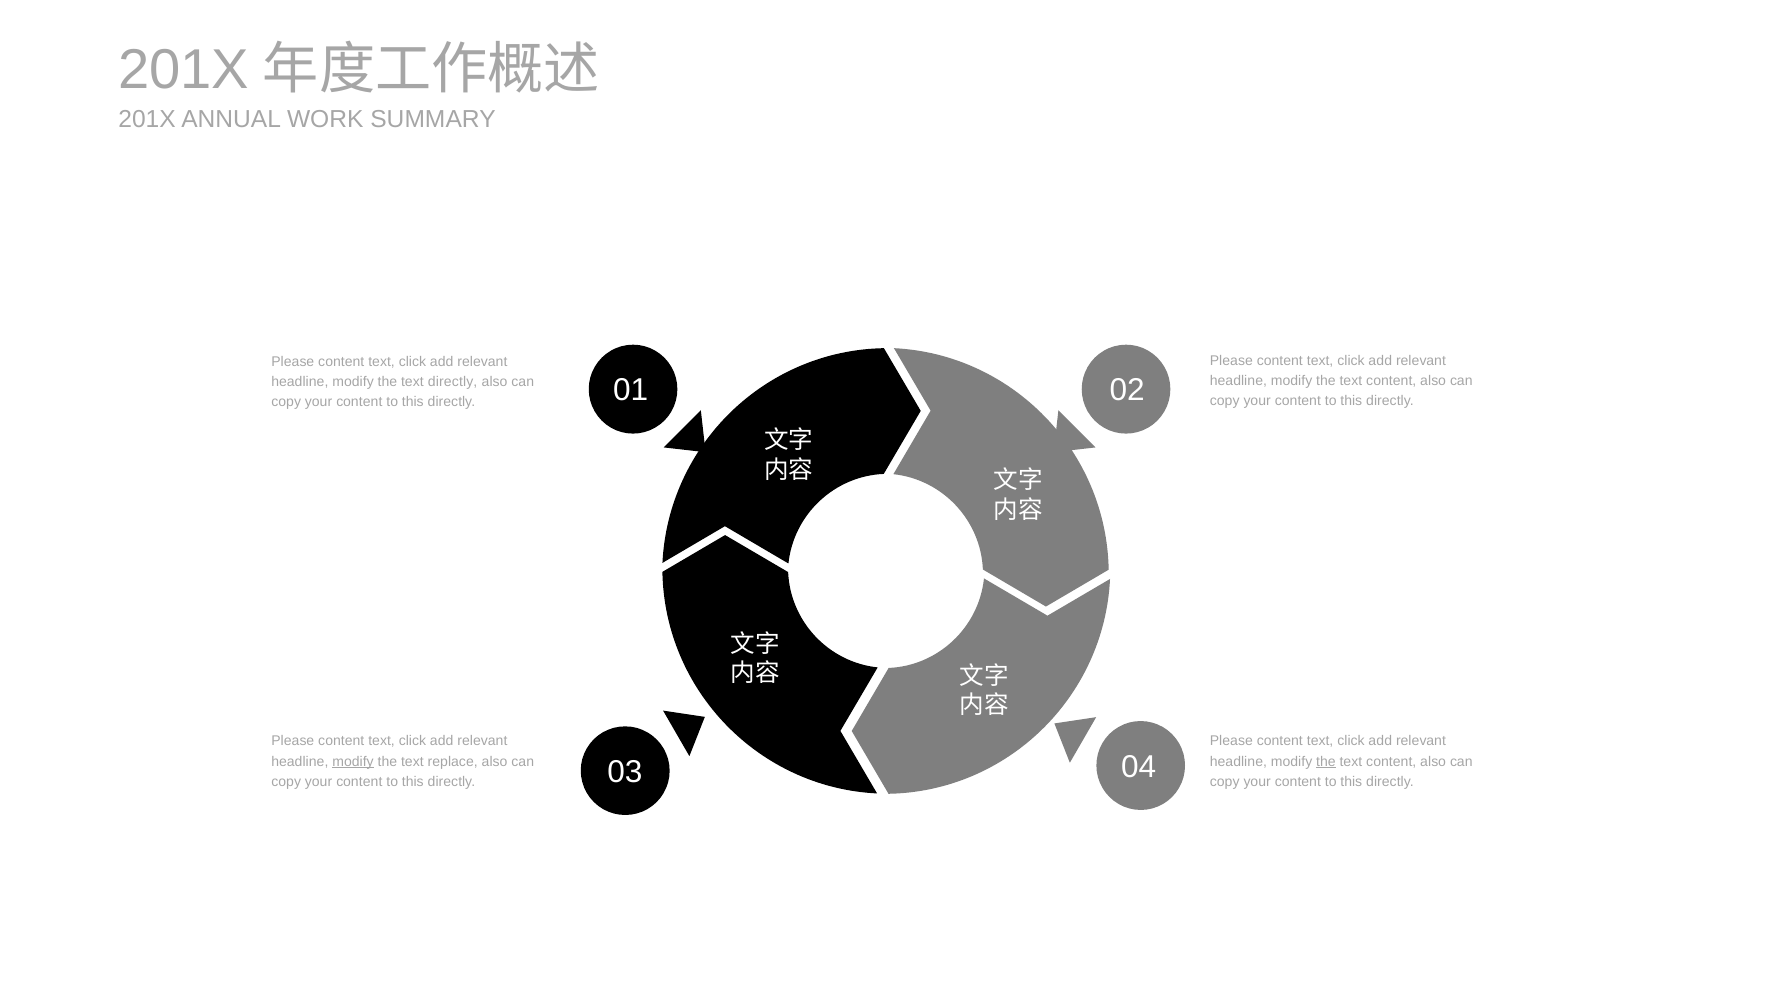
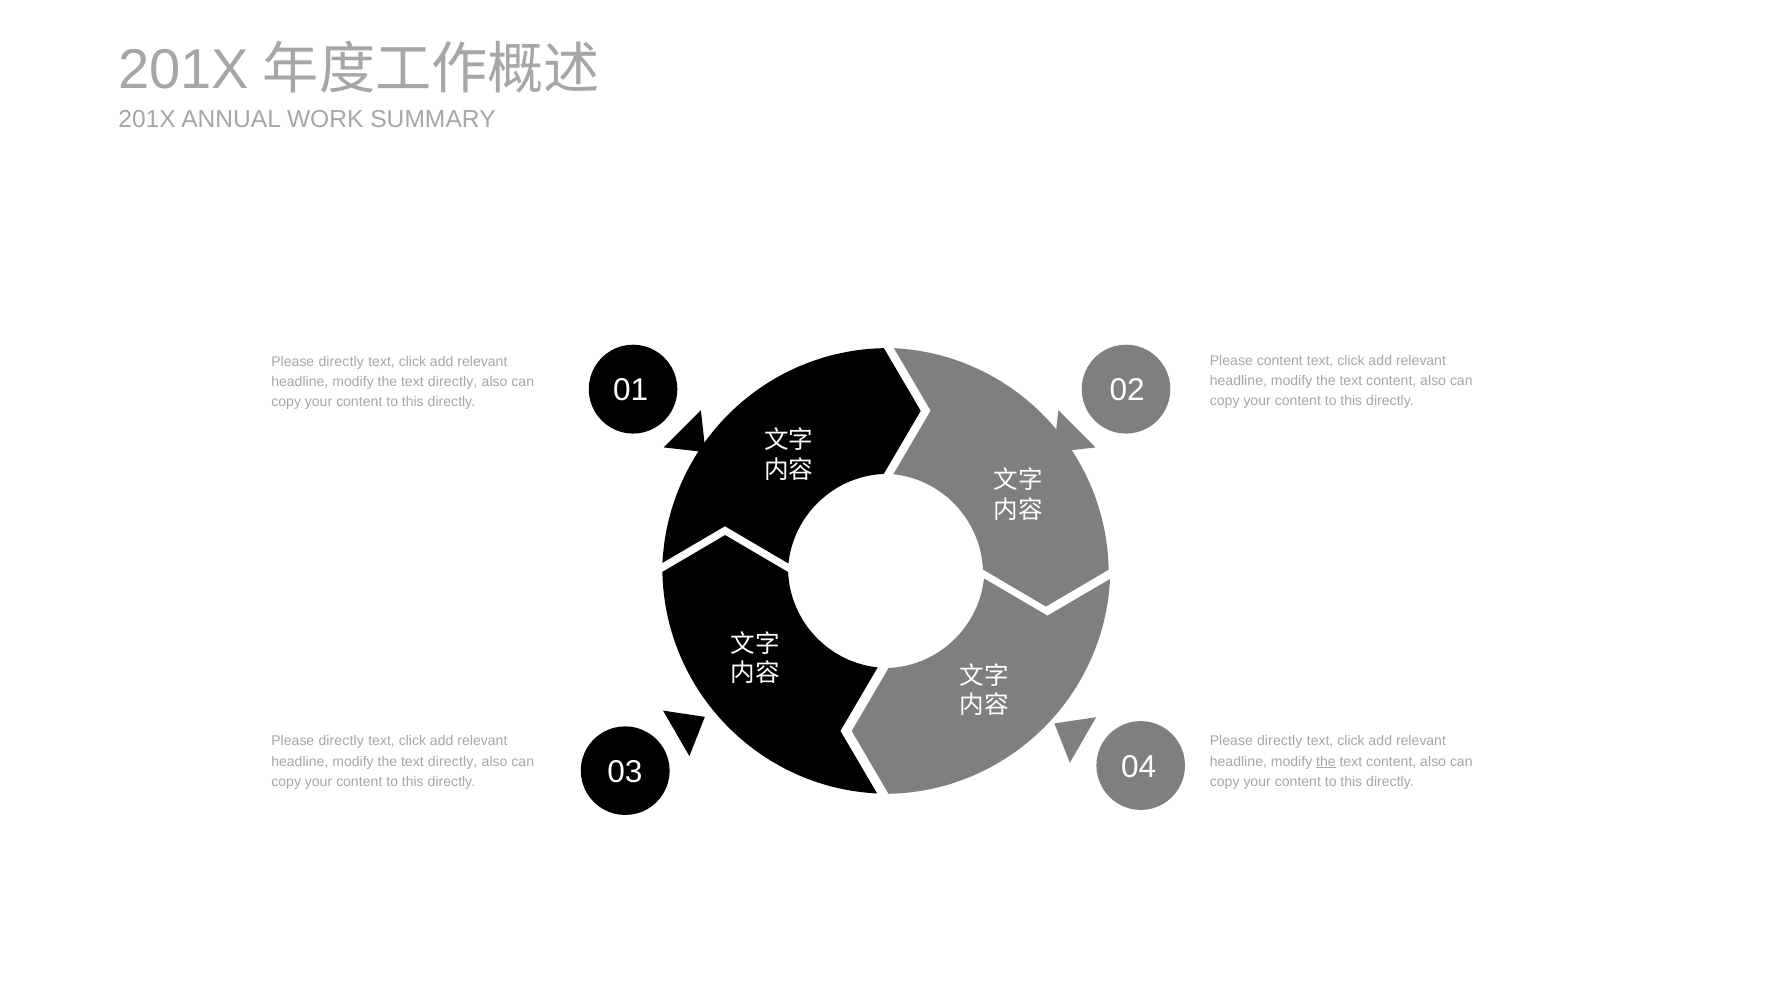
content at (341, 361): content -> directly
content at (341, 741): content -> directly
content at (1280, 741): content -> directly
modify at (353, 761) underline: present -> none
replace at (453, 761): replace -> directly
